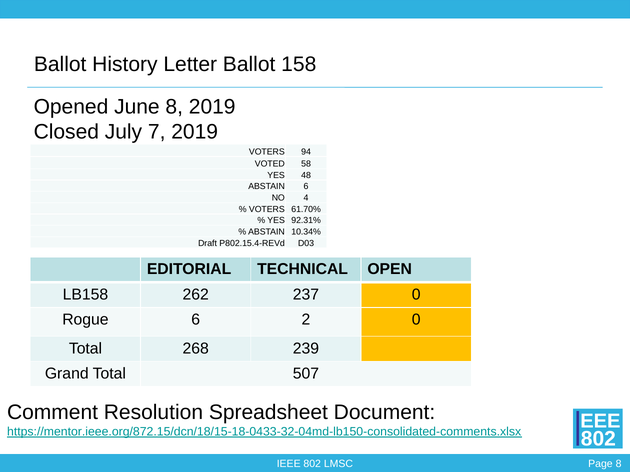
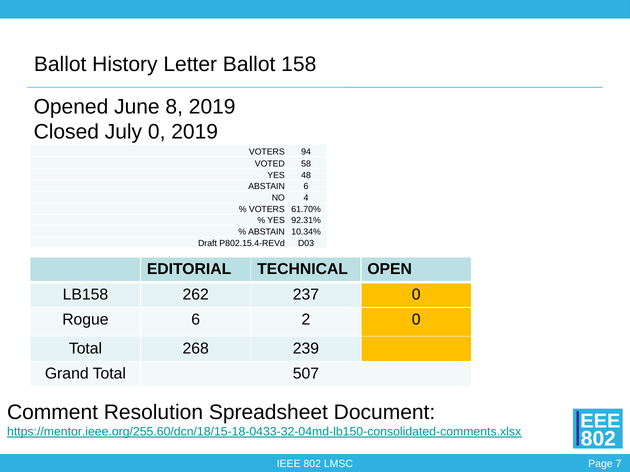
July 7: 7 -> 0
https://mentor.ieee.org/872.15/dcn/18/15-18-0433-32-04md-lb150-consolidated-comments.xlsx: https://mentor.ieee.org/872.15/dcn/18/15-18-0433-32-04md-lb150-consolidated-comments.xlsx -> https://mentor.ieee.org/255.60/dcn/18/15-18-0433-32-04md-lb150-consolidated-comments.xlsx
8 at (619, 464): 8 -> 7
